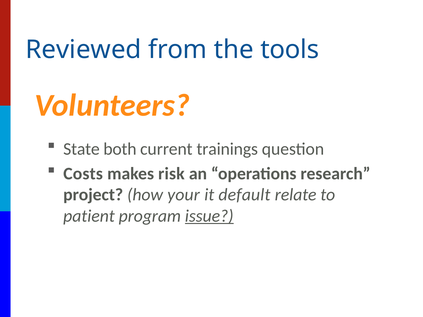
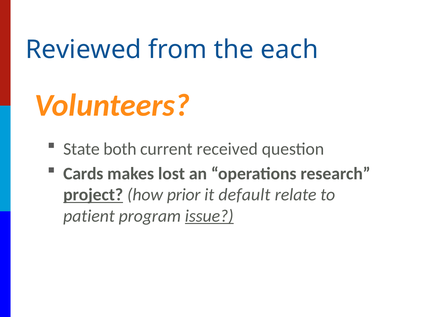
tools: tools -> each
trainings: trainings -> received
Costs: Costs -> Cards
risk: risk -> lost
project underline: none -> present
your: your -> prior
